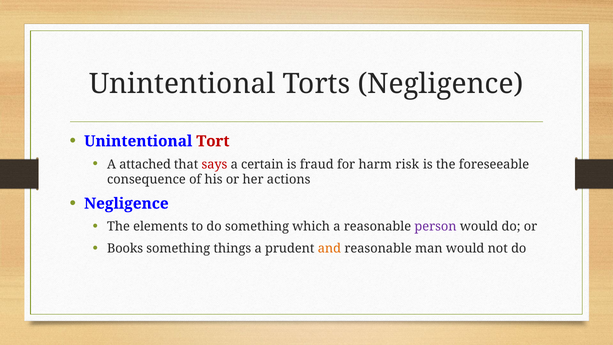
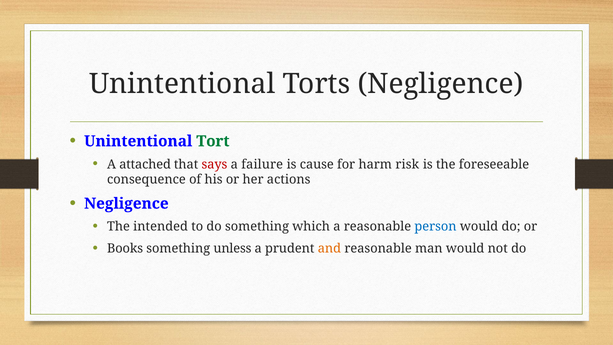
Tort colour: red -> green
certain: certain -> failure
fraud: fraud -> cause
elements: elements -> intended
person colour: purple -> blue
things: things -> unless
